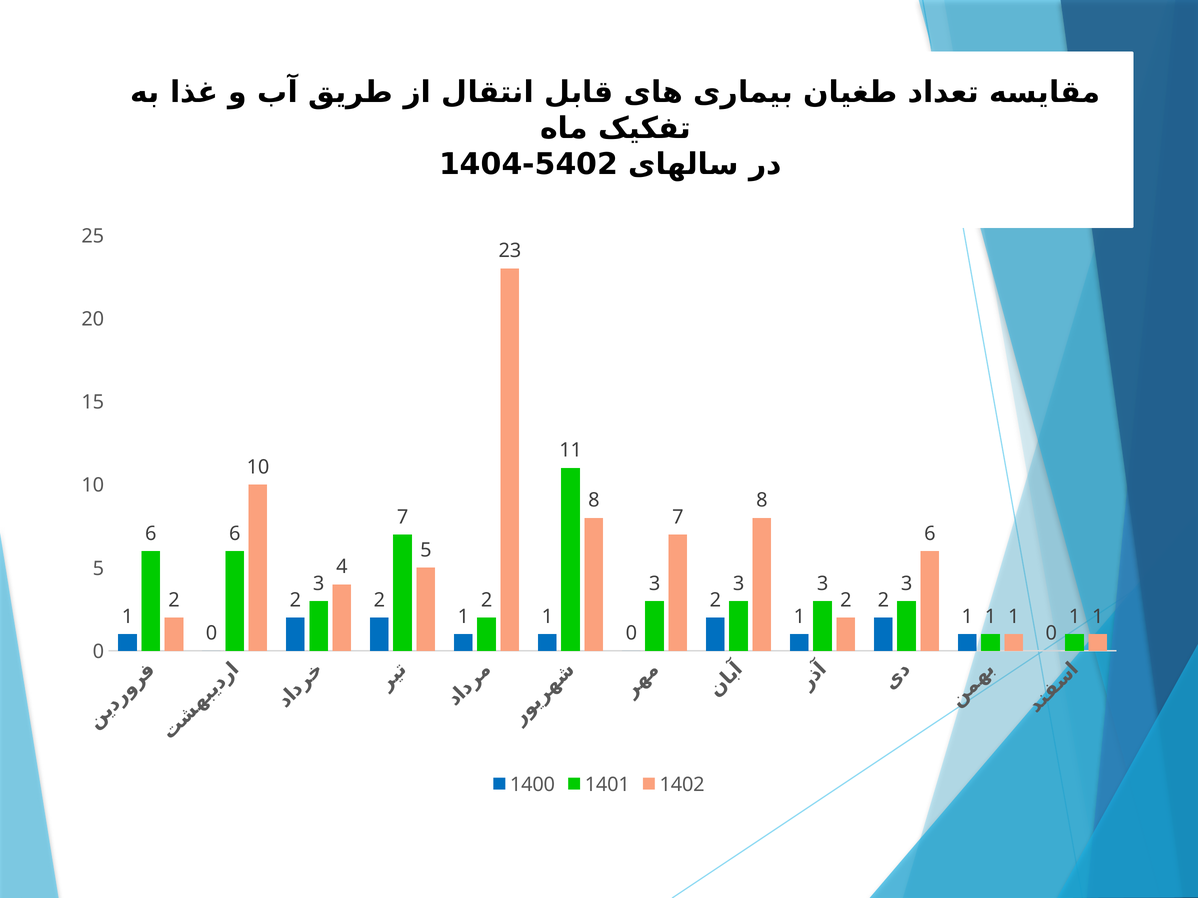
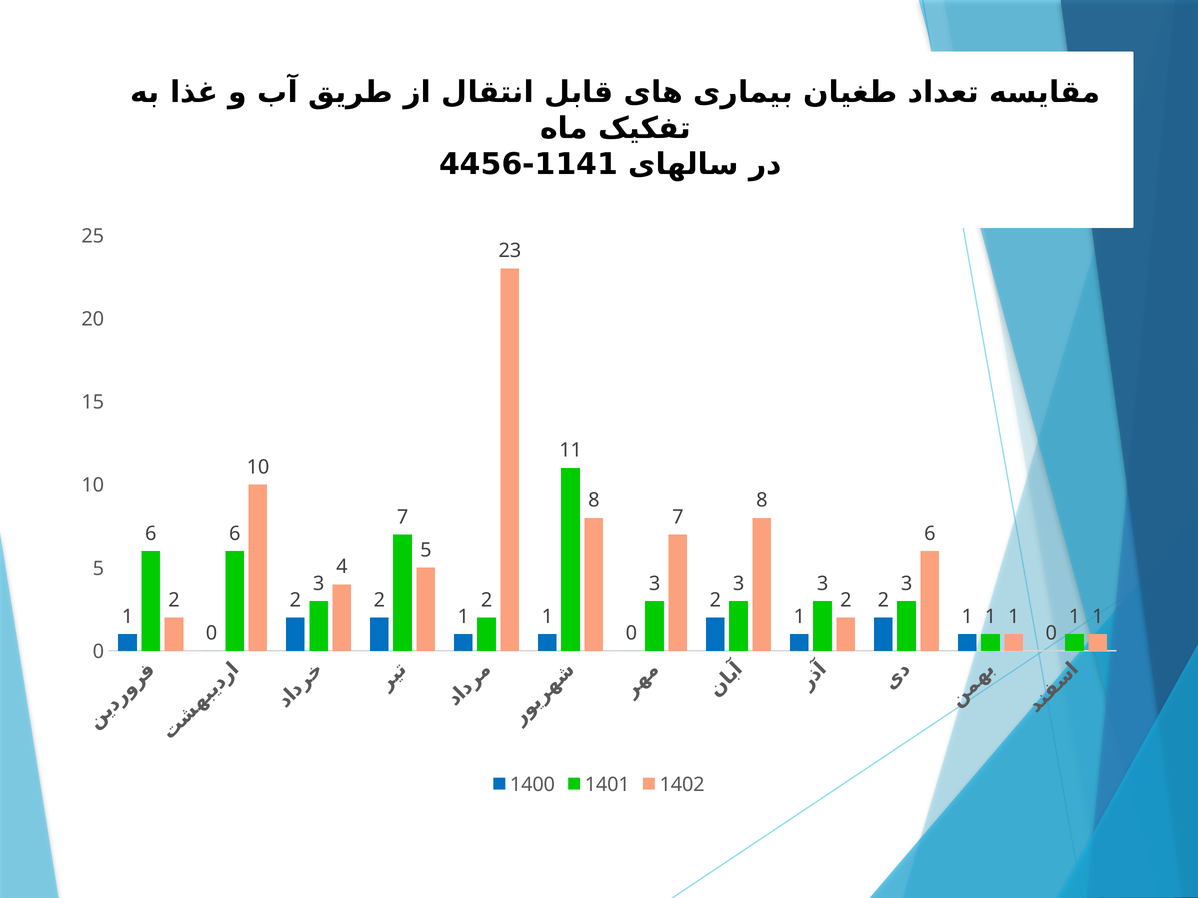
1404: 1404 -> 4456
5402: 5402 -> 1141
